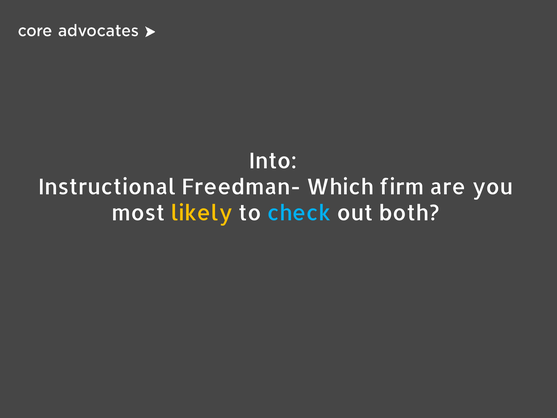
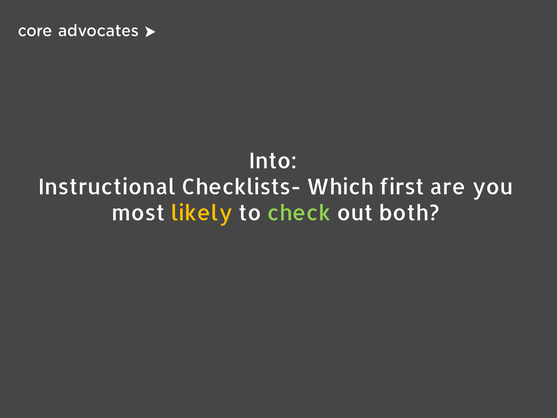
Freedman-: Freedman- -> Checklists-
firm: firm -> first
check colour: light blue -> light green
